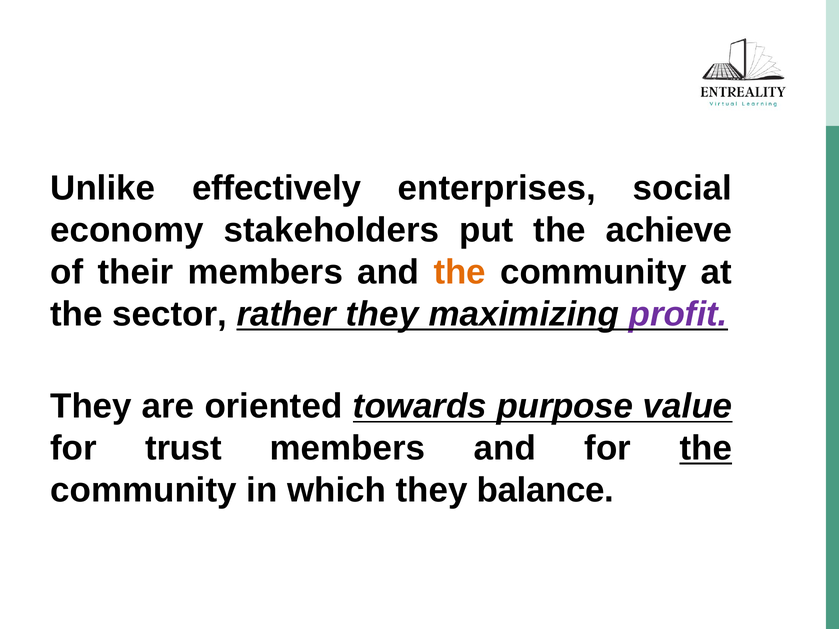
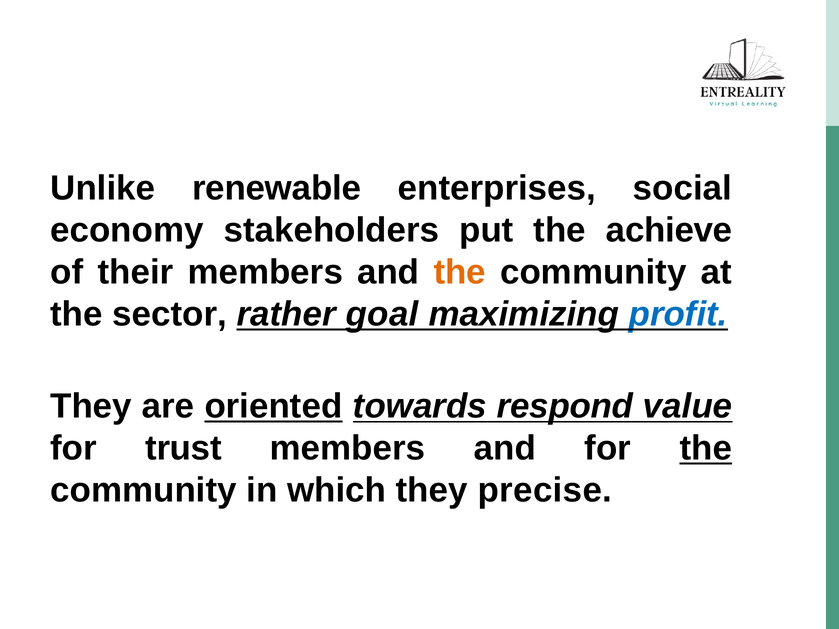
effectively: effectively -> renewable
rather they: they -> goal
profit colour: purple -> blue
oriented underline: none -> present
purpose: purpose -> respond
balance: balance -> precise
